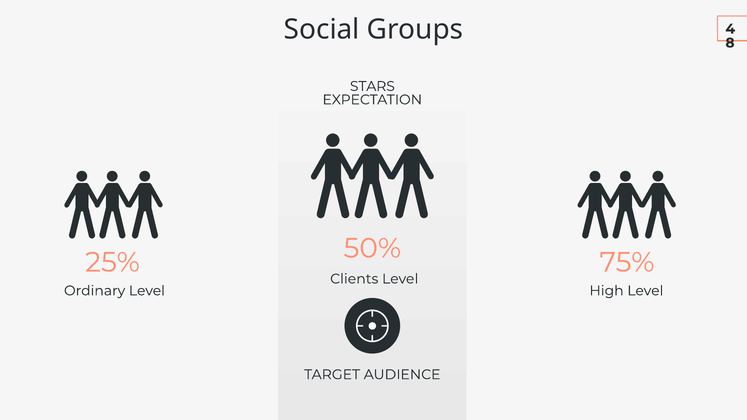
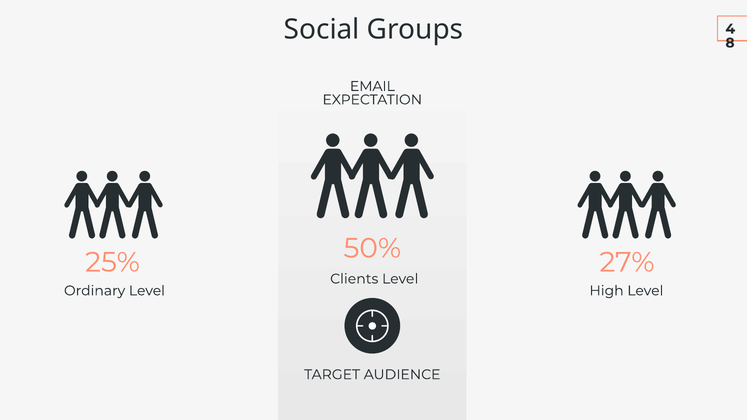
STARS: STARS -> EMAIL
75%: 75% -> 27%
